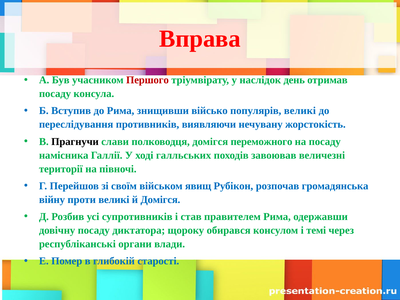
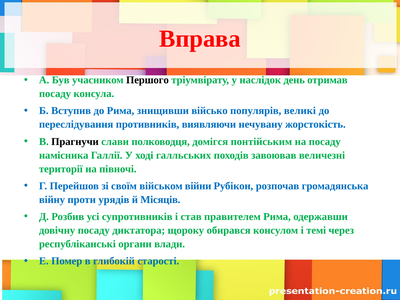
Першого colour: red -> black
переможного: переможного -> понтійським
явищ: явищ -> війни
проти великі: великі -> урядів
й Домігся: Домігся -> Місяців
